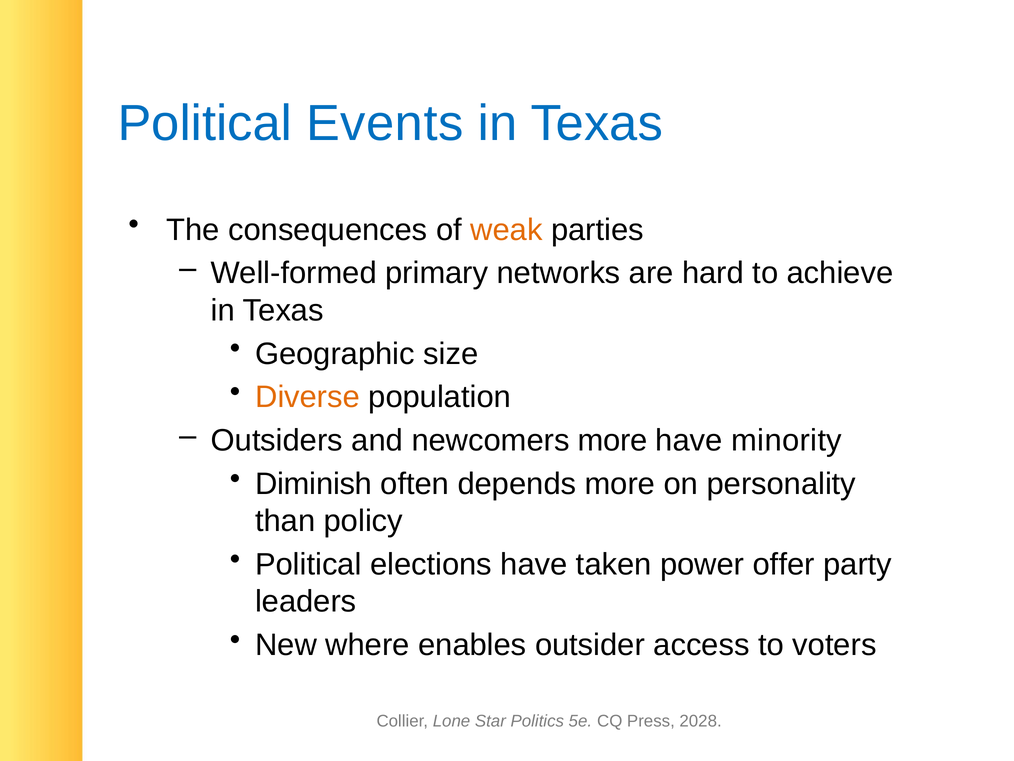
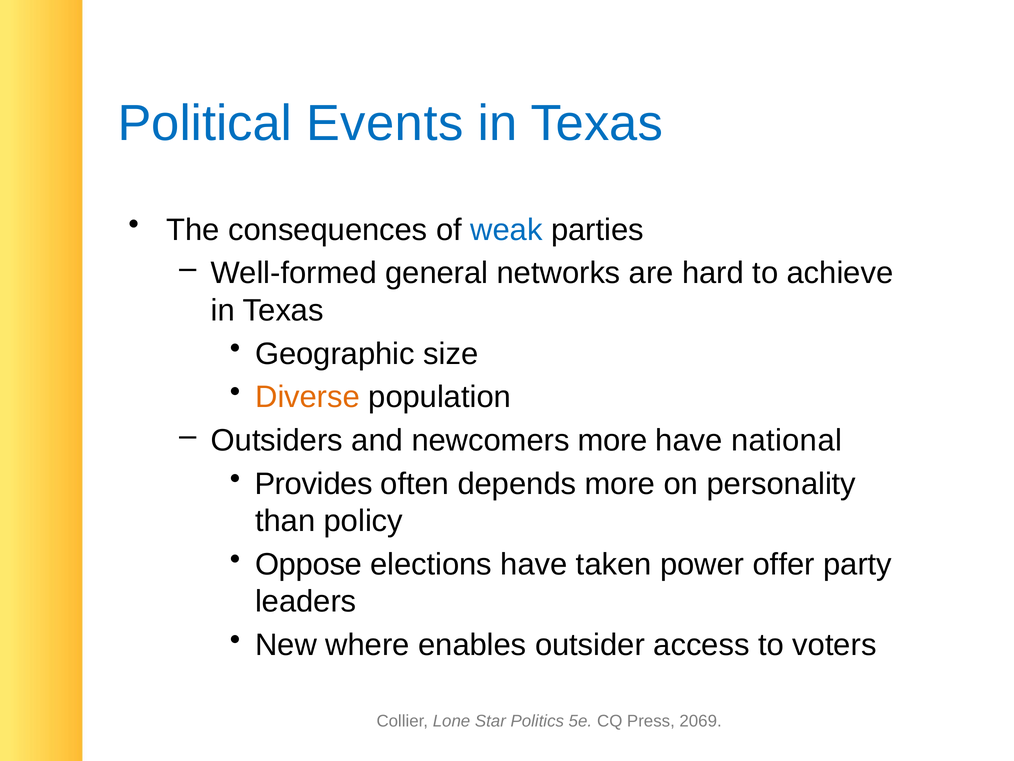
weak colour: orange -> blue
primary: primary -> general
minority: minority -> national
Diminish: Diminish -> Provides
Political at (308, 564): Political -> Oppose
2028: 2028 -> 2069
